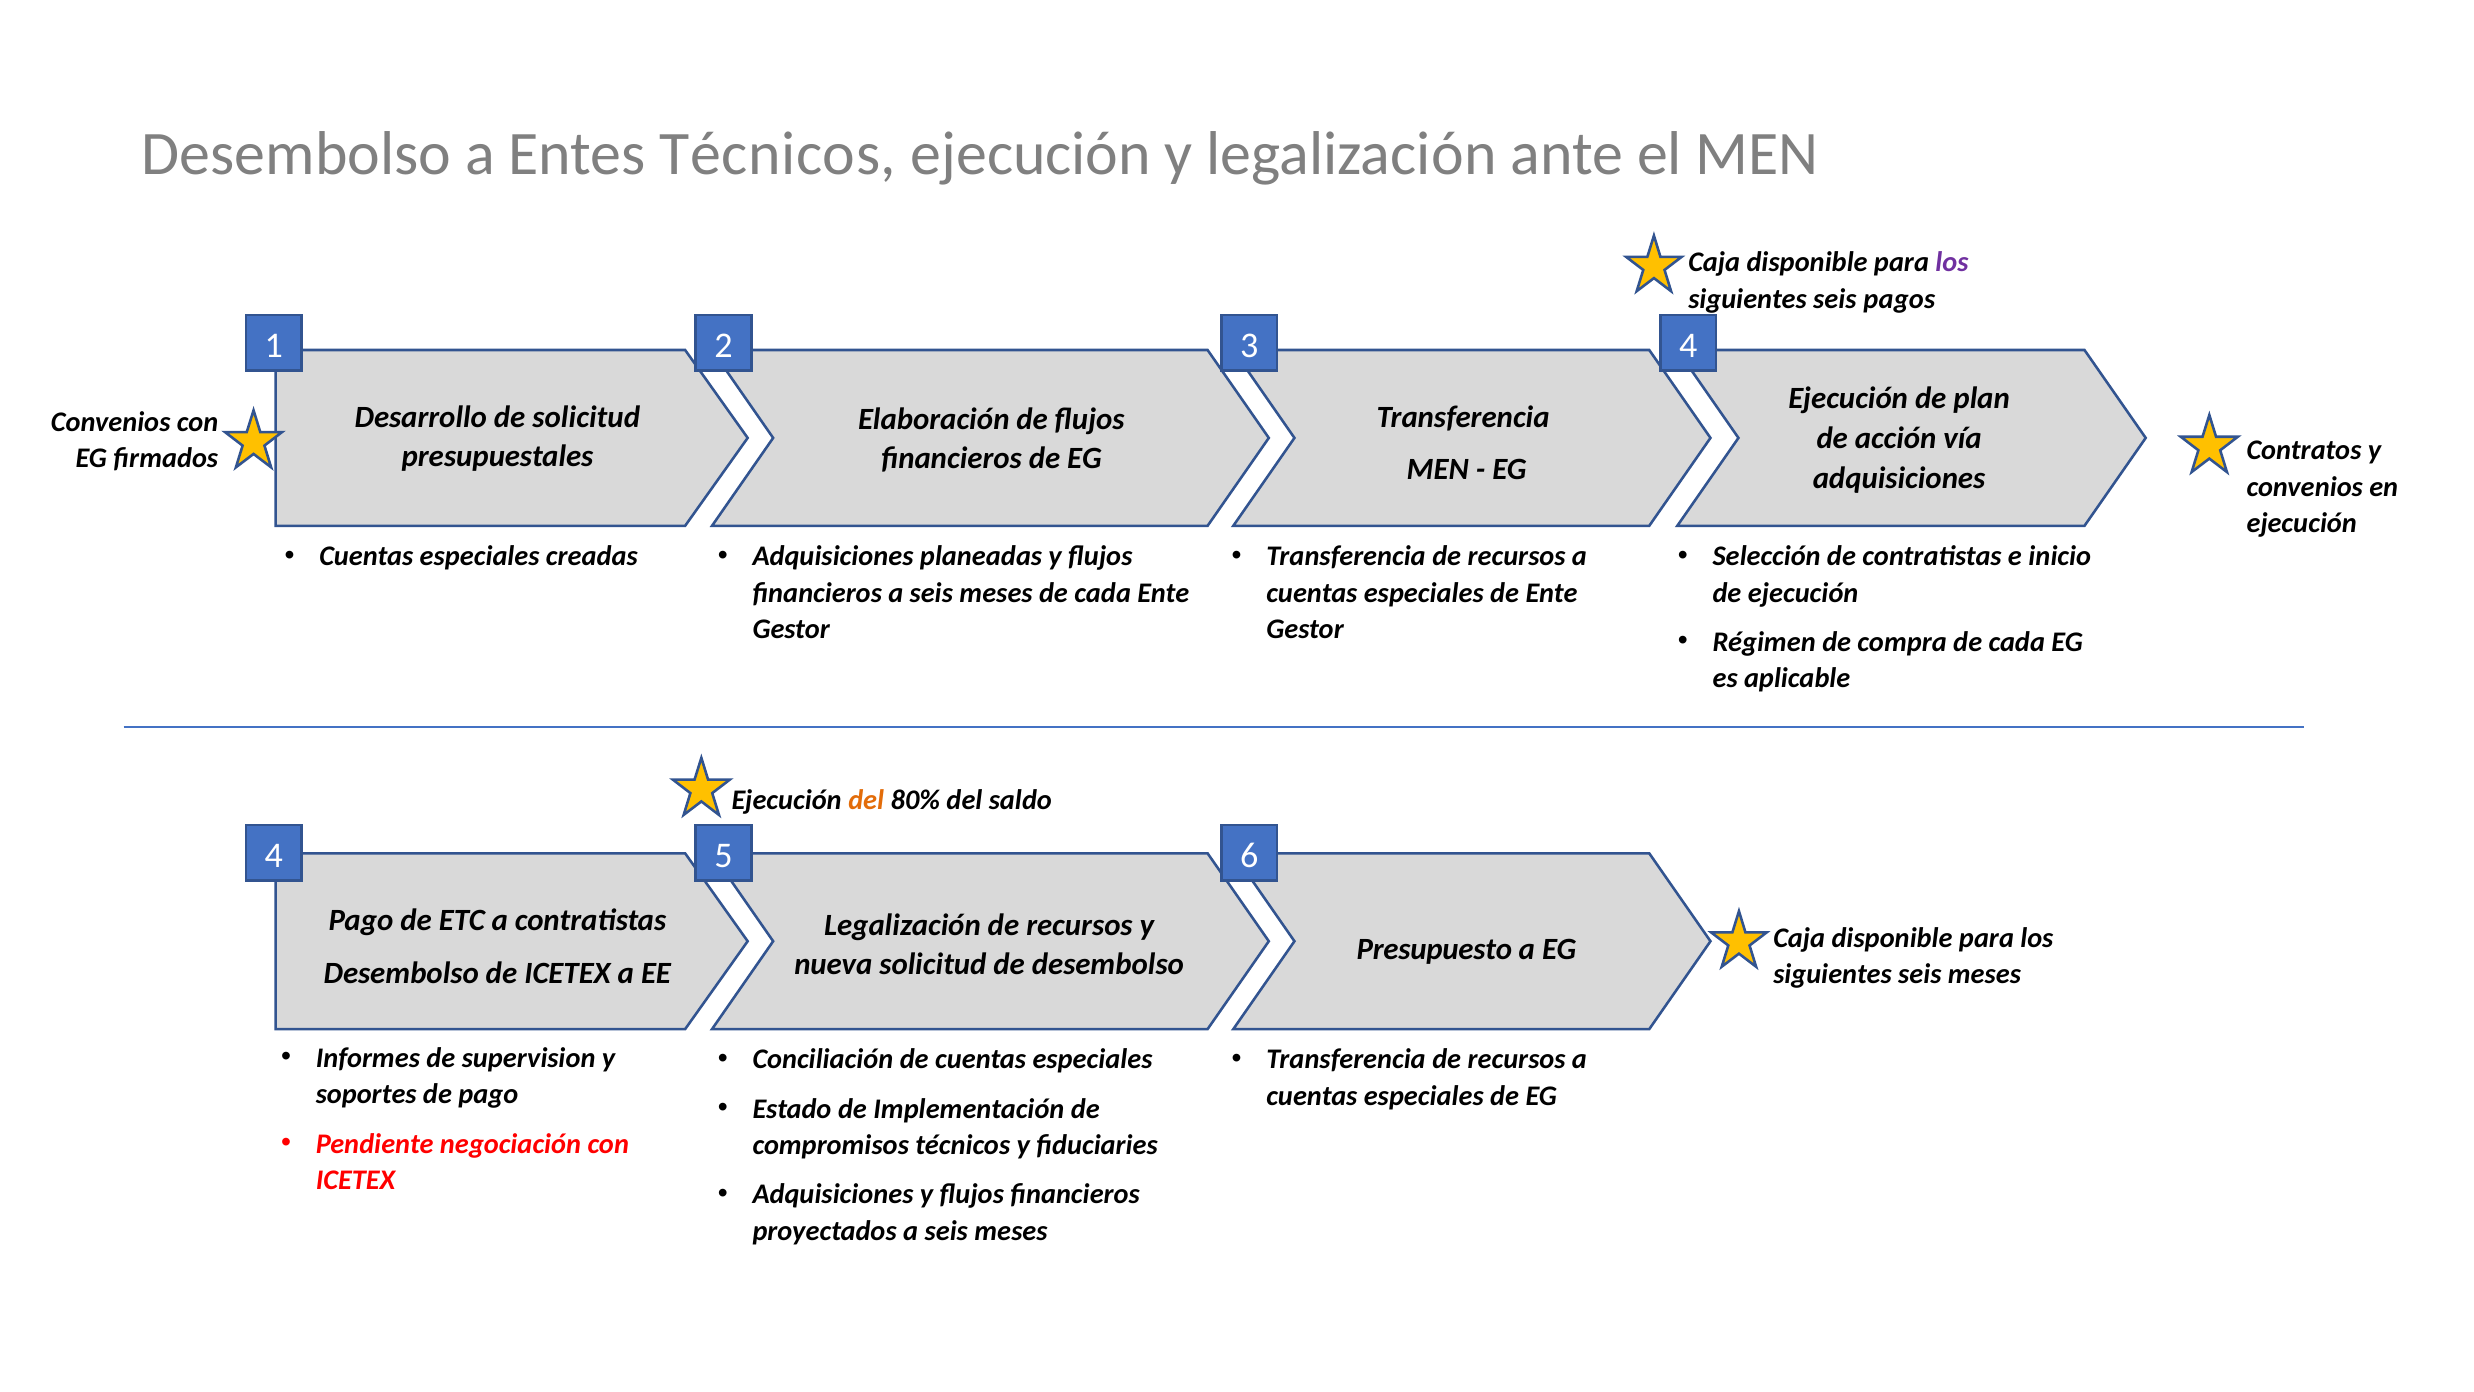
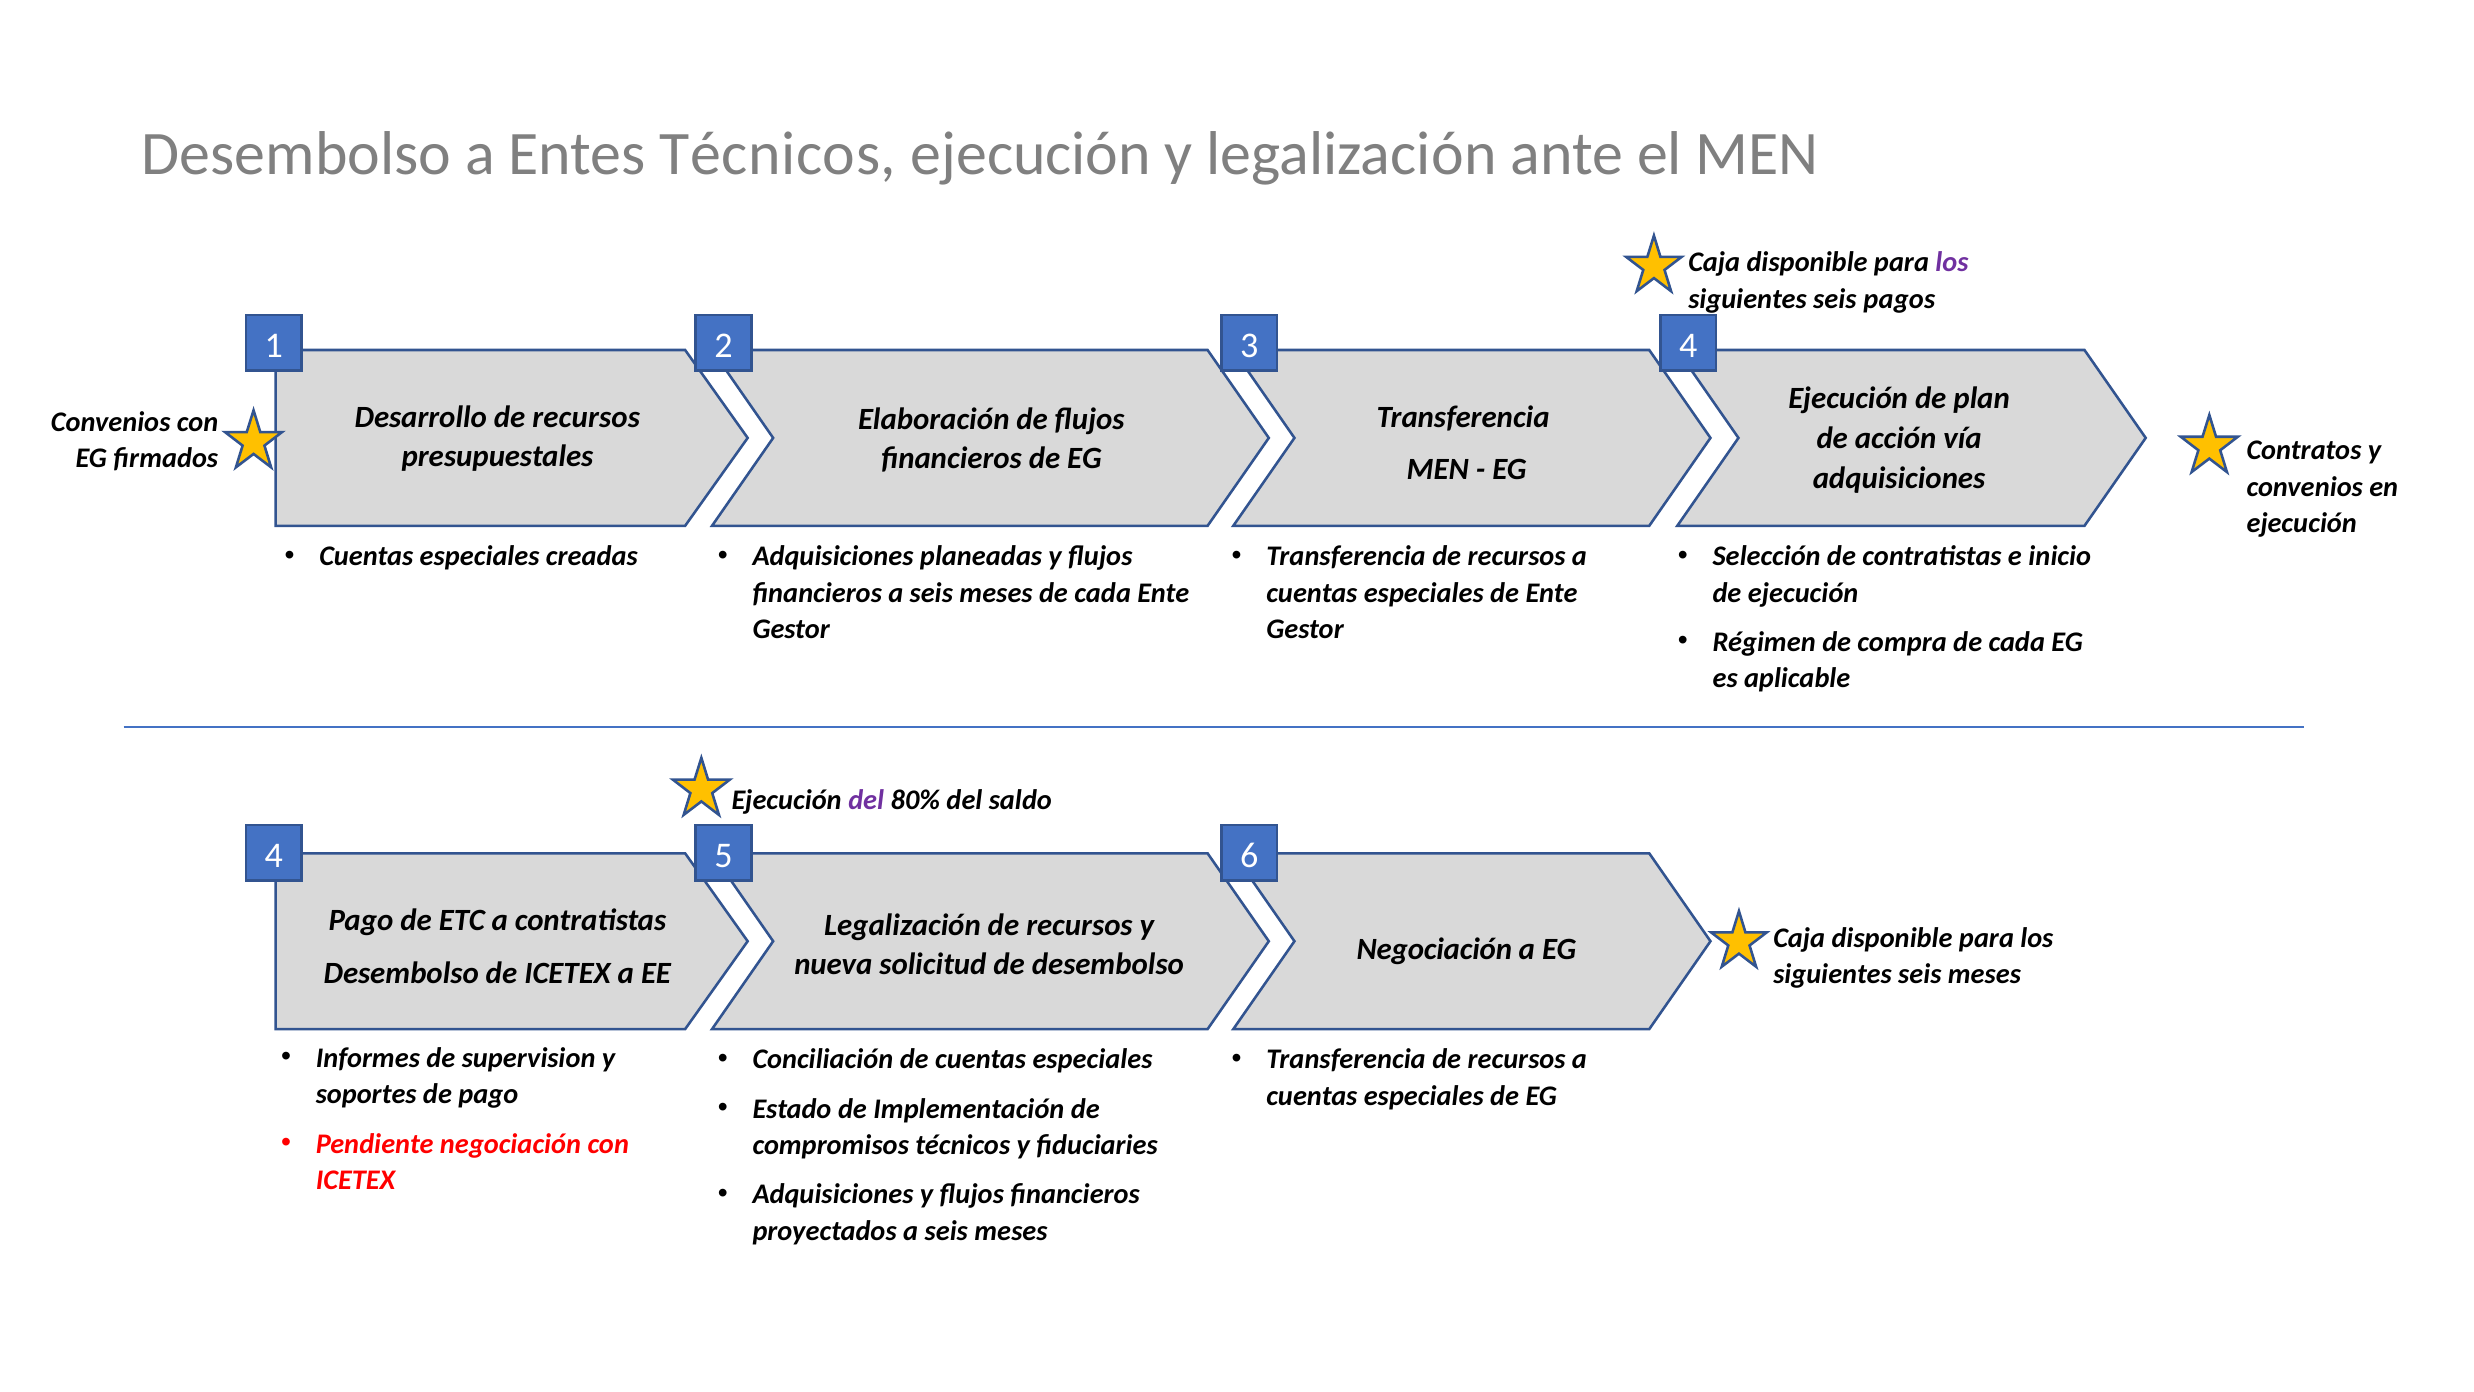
Desarrollo de solicitud: solicitud -> recursos
del at (866, 800) colour: orange -> purple
Presupuesto at (1434, 949): Presupuesto -> Negociación
